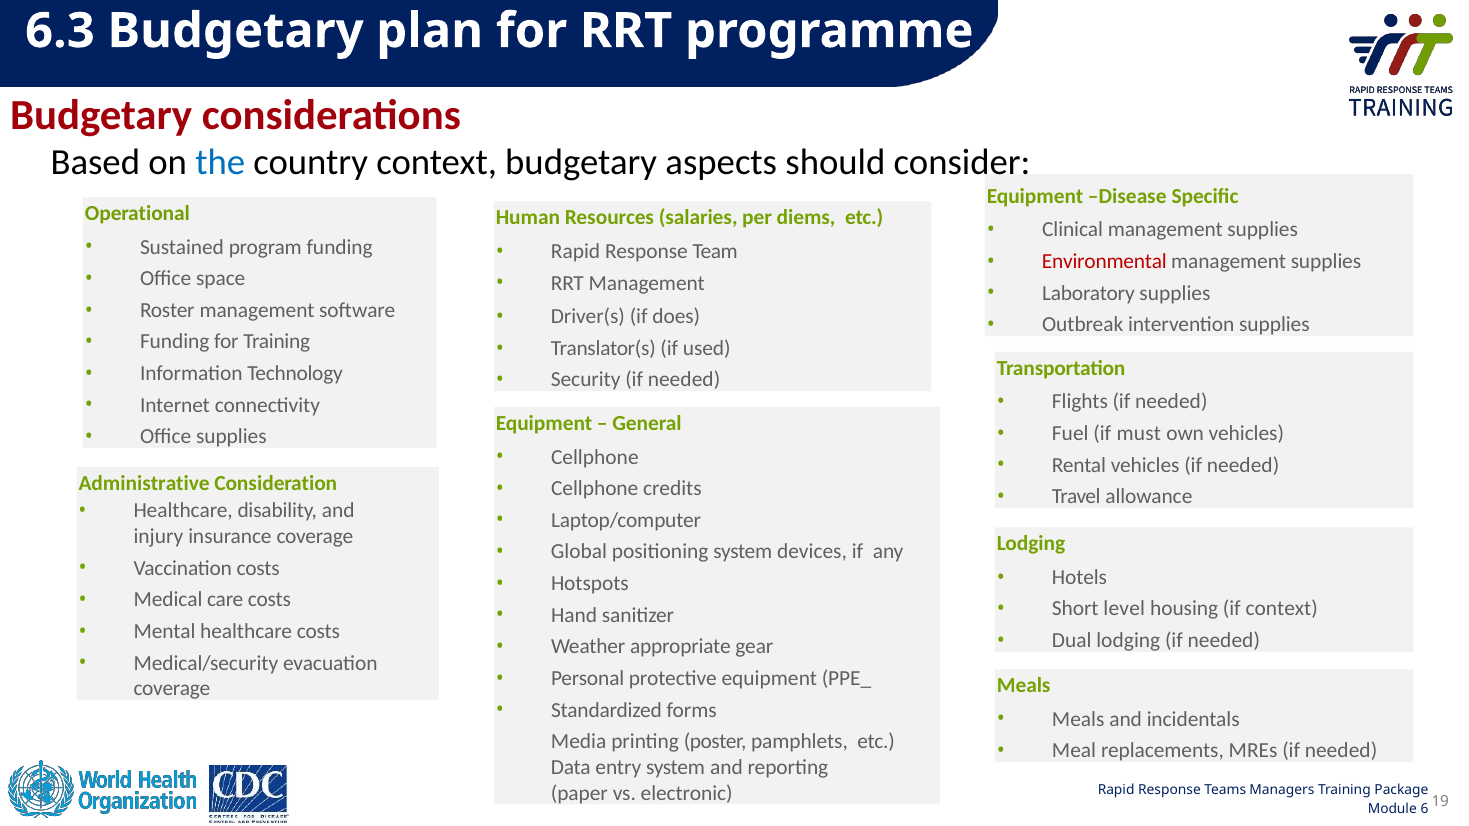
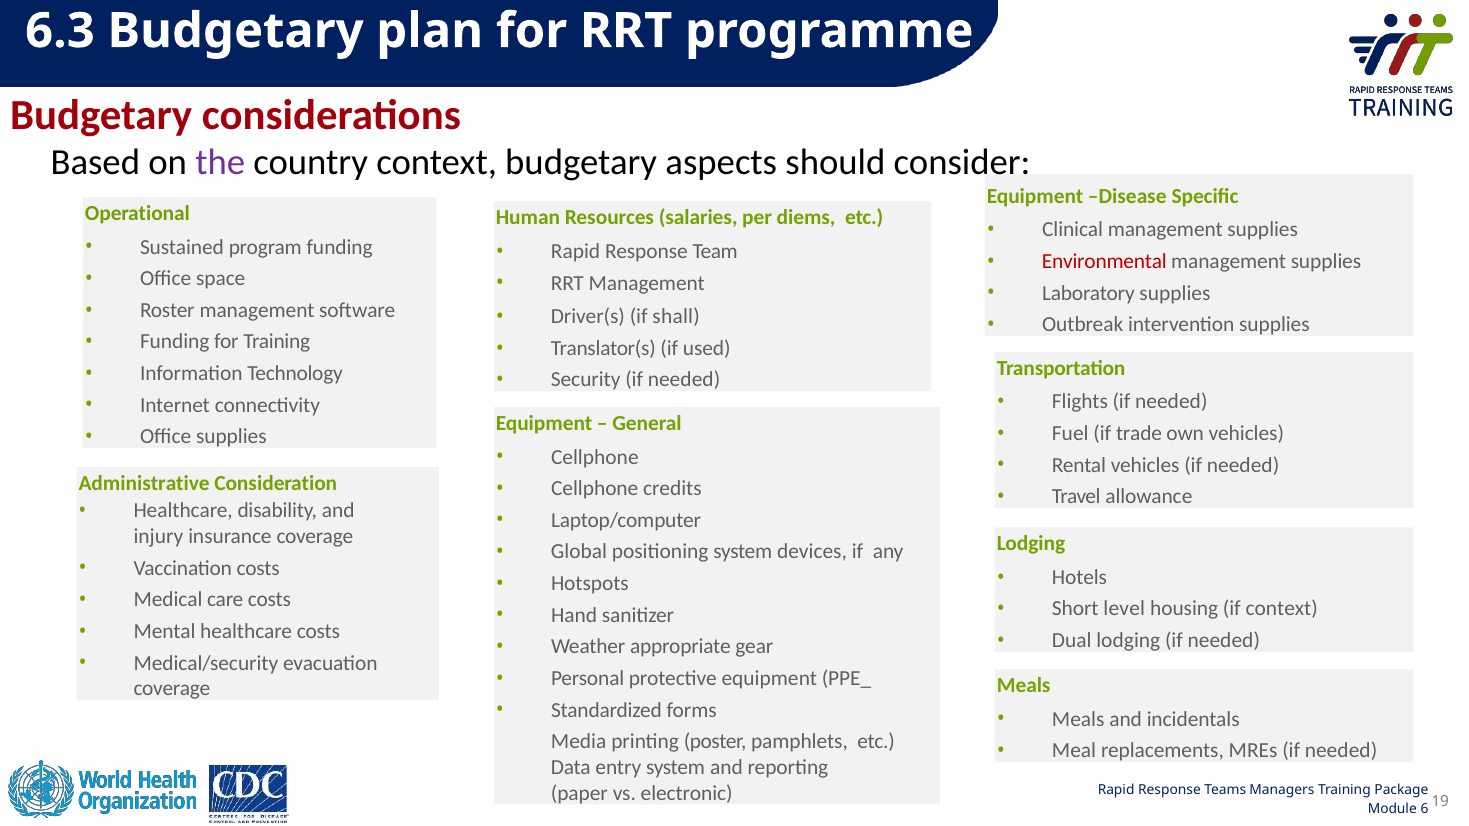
the colour: blue -> purple
does: does -> shall
must: must -> trade
